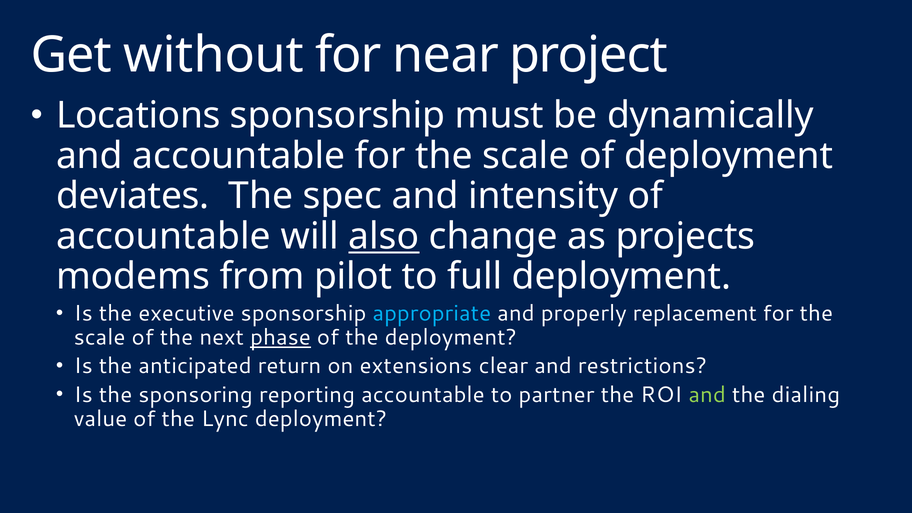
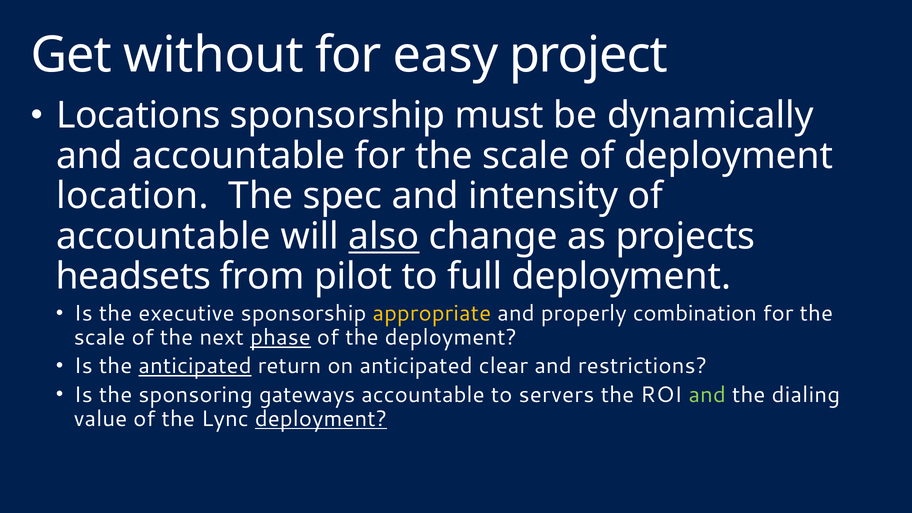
near: near -> easy
deviates: deviates -> location
modems: modems -> headsets
appropriate colour: light blue -> yellow
replacement: replacement -> combination
anticipated at (195, 366) underline: none -> present
on extensions: extensions -> anticipated
reporting: reporting -> gateways
partner: partner -> servers
deployment at (321, 419) underline: none -> present
